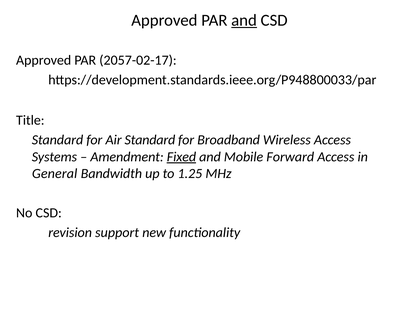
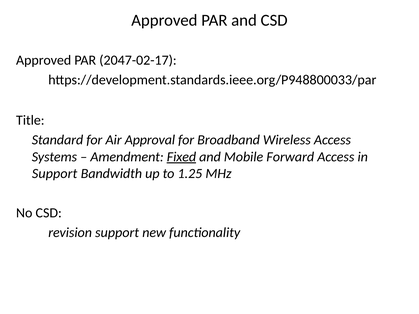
and at (244, 20) underline: present -> none
2057-02-17: 2057-02-17 -> 2047-02-17
Air Standard: Standard -> Approval
General at (55, 174): General -> Support
